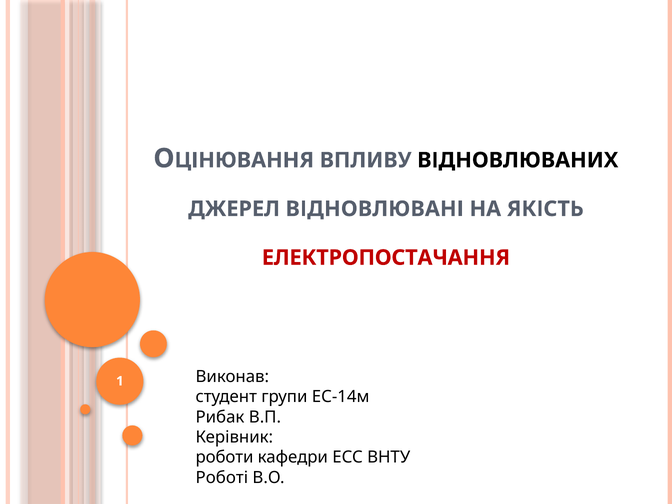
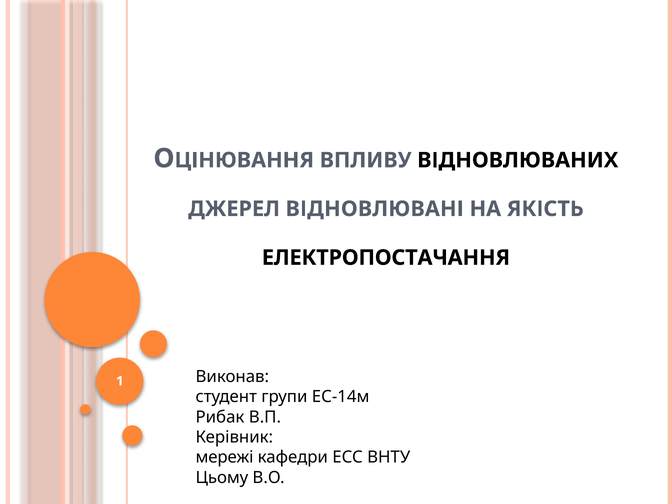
ЕЛЕКТРОПОСТАЧАННЯ colour: red -> black
роботи: роботи -> мережі
Роботі: Роботі -> Цьому
